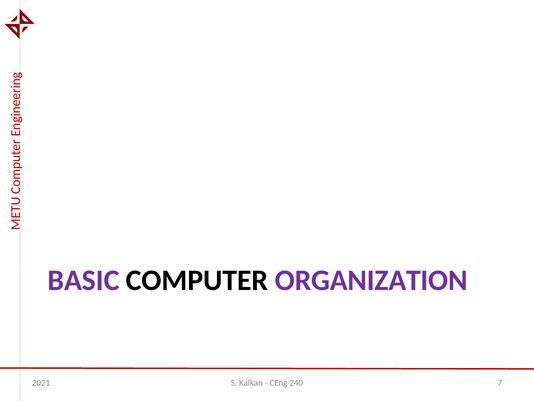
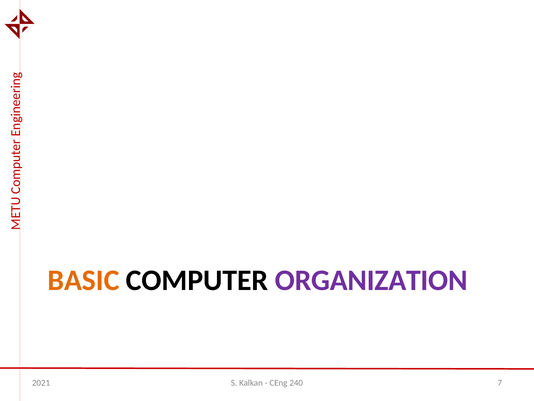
BASIC colour: purple -> orange
